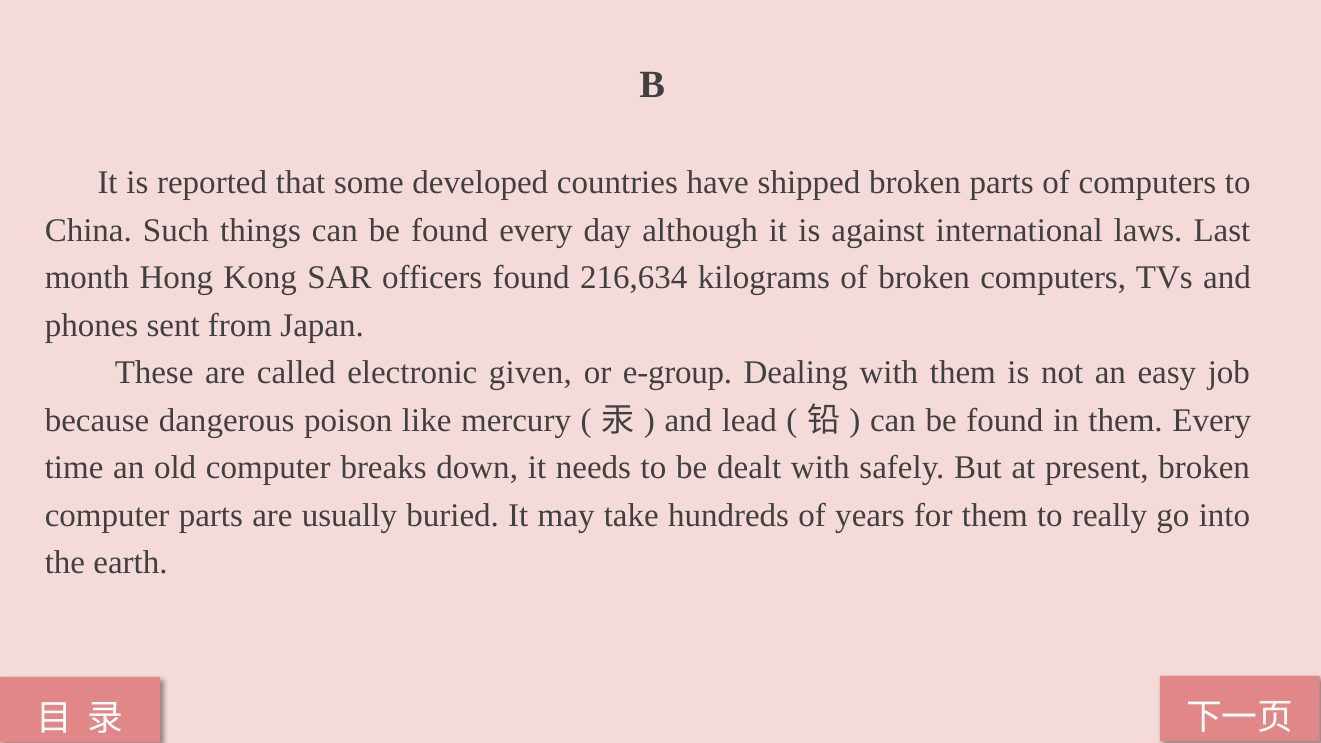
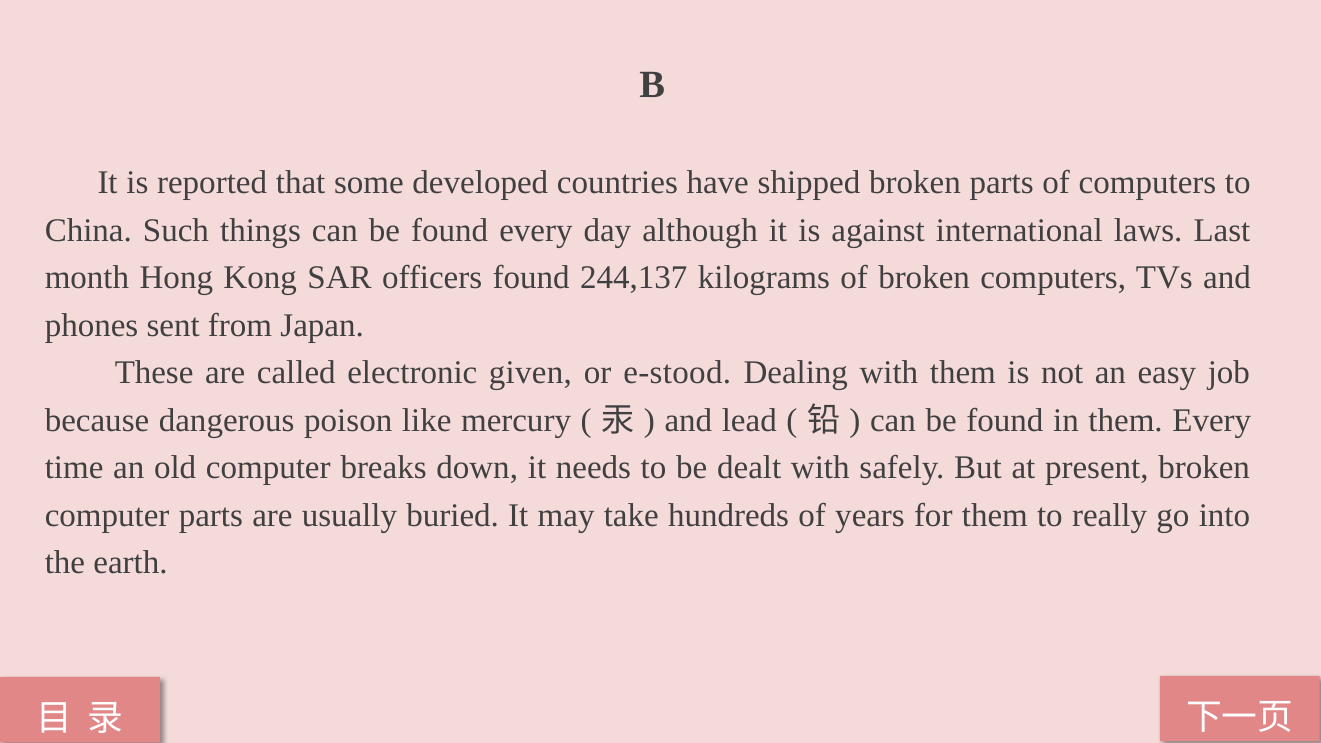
216,634: 216,634 -> 244,137
e-group: e-group -> e-stood
